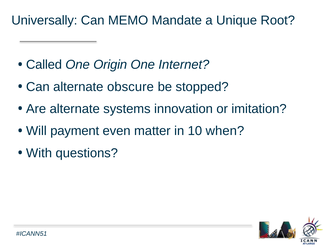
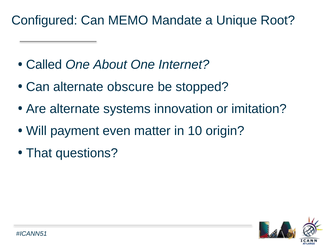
Universally: Universally -> Configured
Origin: Origin -> About
when: when -> origin
With: With -> That
